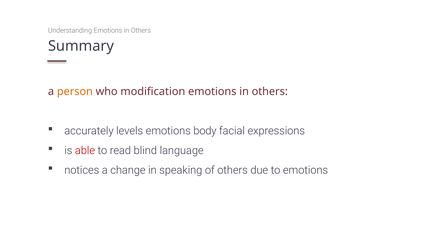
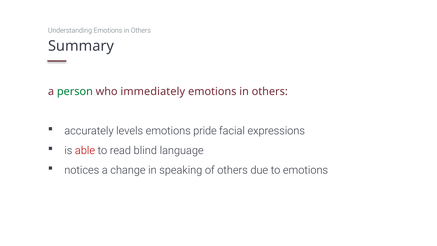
person colour: orange -> green
modification: modification -> immediately
body: body -> pride
